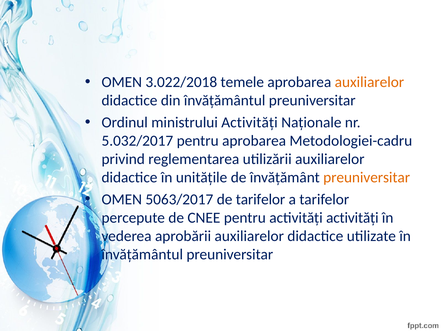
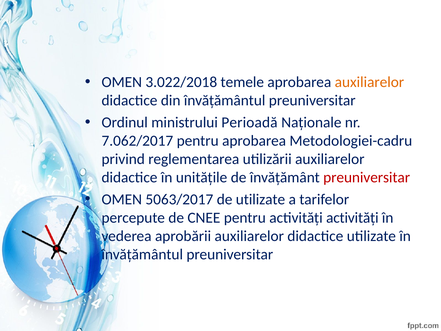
ministrului Activități: Activități -> Perioadă
5.032/2017: 5.032/2017 -> 7.062/2017
preuniversitar at (367, 177) colour: orange -> red
de tarifelor: tarifelor -> utilizate
